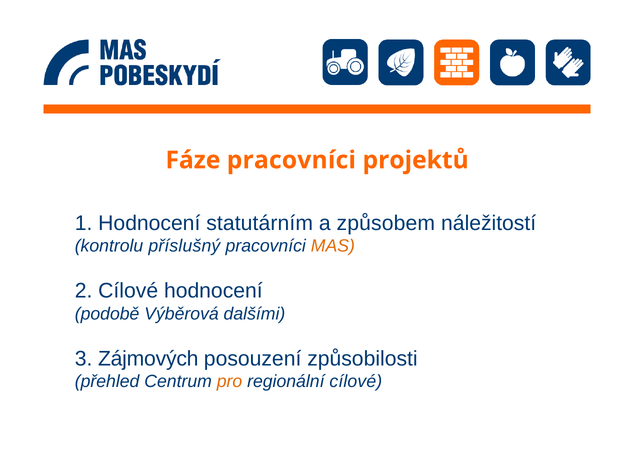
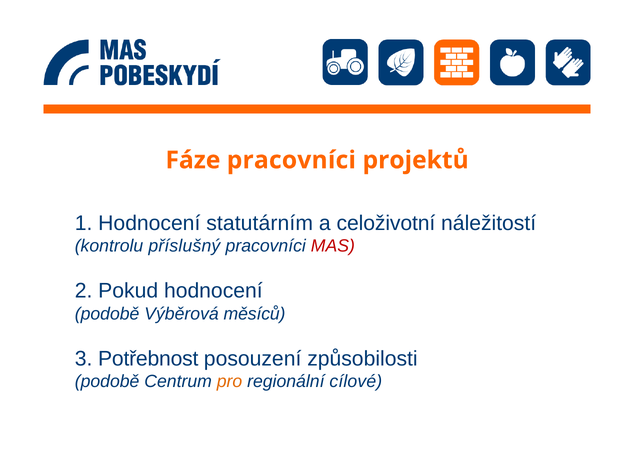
způsobem: způsobem -> celoživotní
MAS colour: orange -> red
2 Cílové: Cílové -> Pokud
dalšími: dalšími -> měsíců
Zájmových: Zájmových -> Potřebnost
přehled at (107, 381): přehled -> podobě
